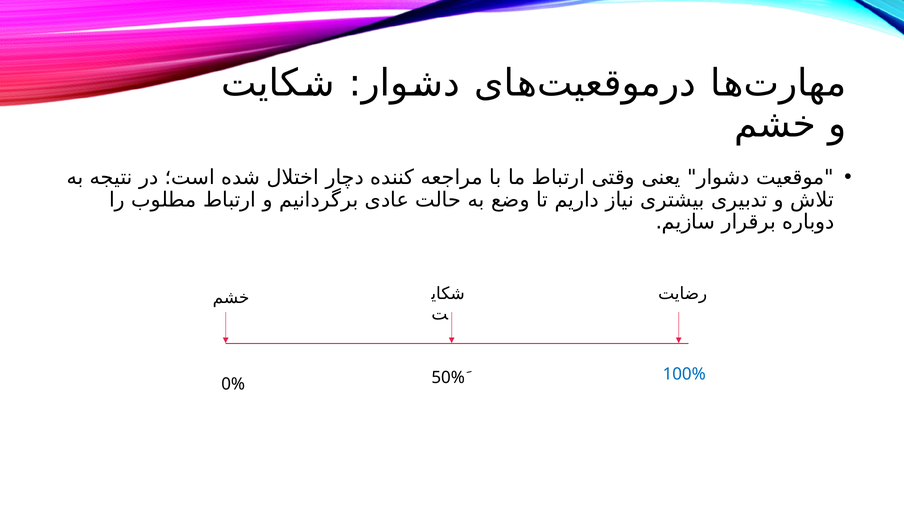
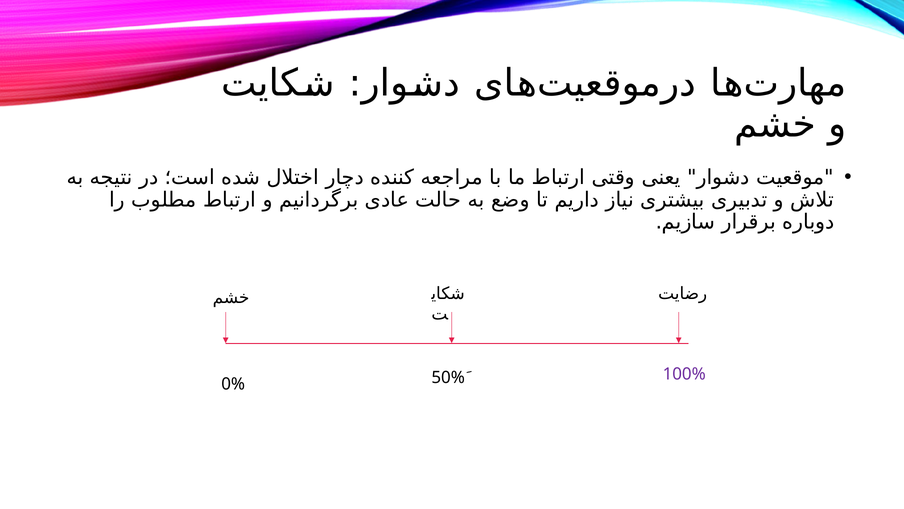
100% colour: blue -> purple
